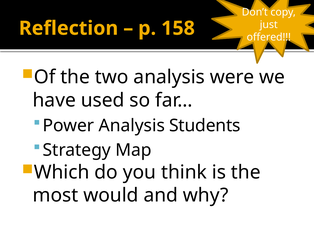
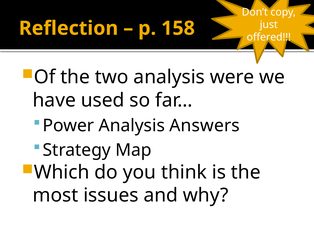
Students: Students -> Answers
would: would -> issues
